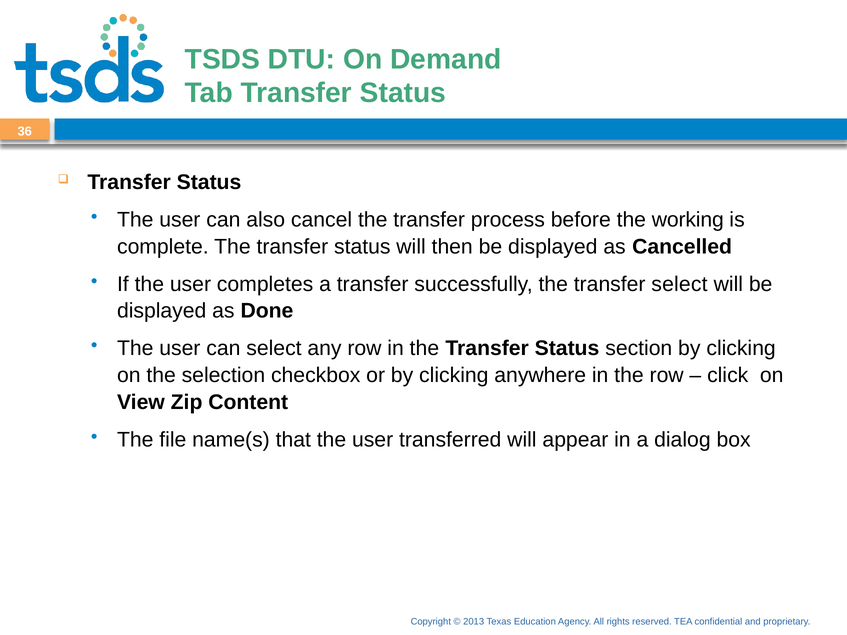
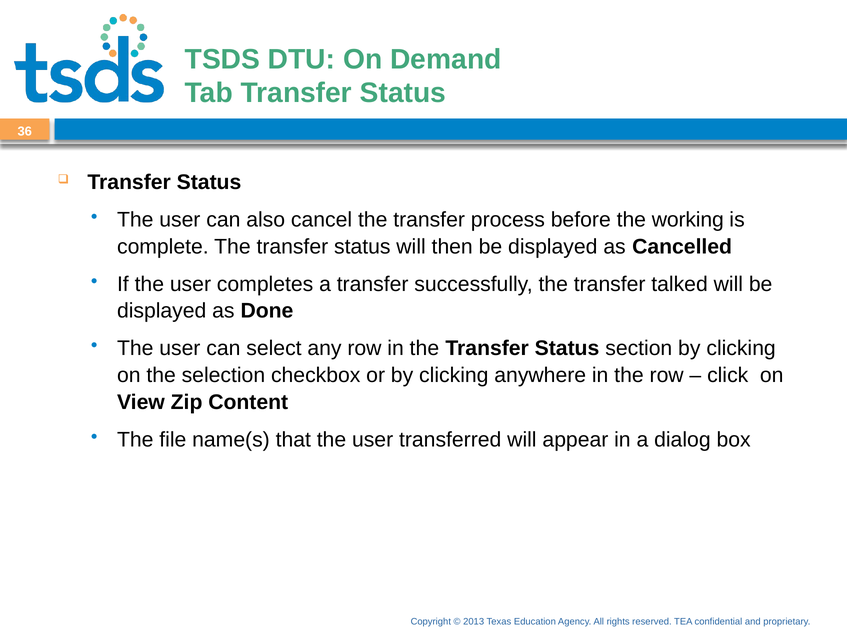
transfer select: select -> talked
